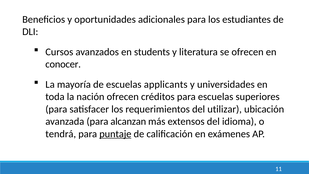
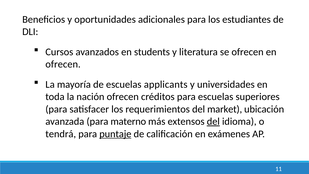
conocer at (63, 64): conocer -> ofrecen
utilizar: utilizar -> market
alcanzan: alcanzan -> materno
del at (213, 121) underline: none -> present
